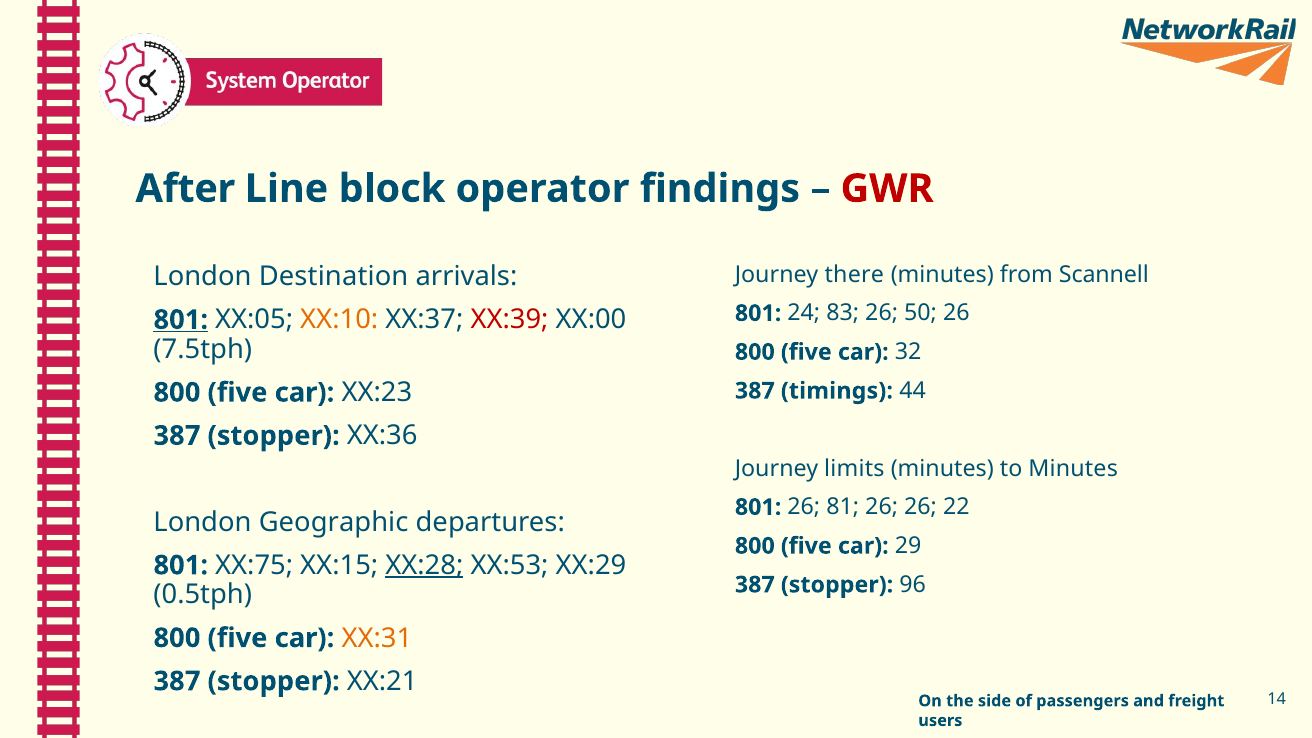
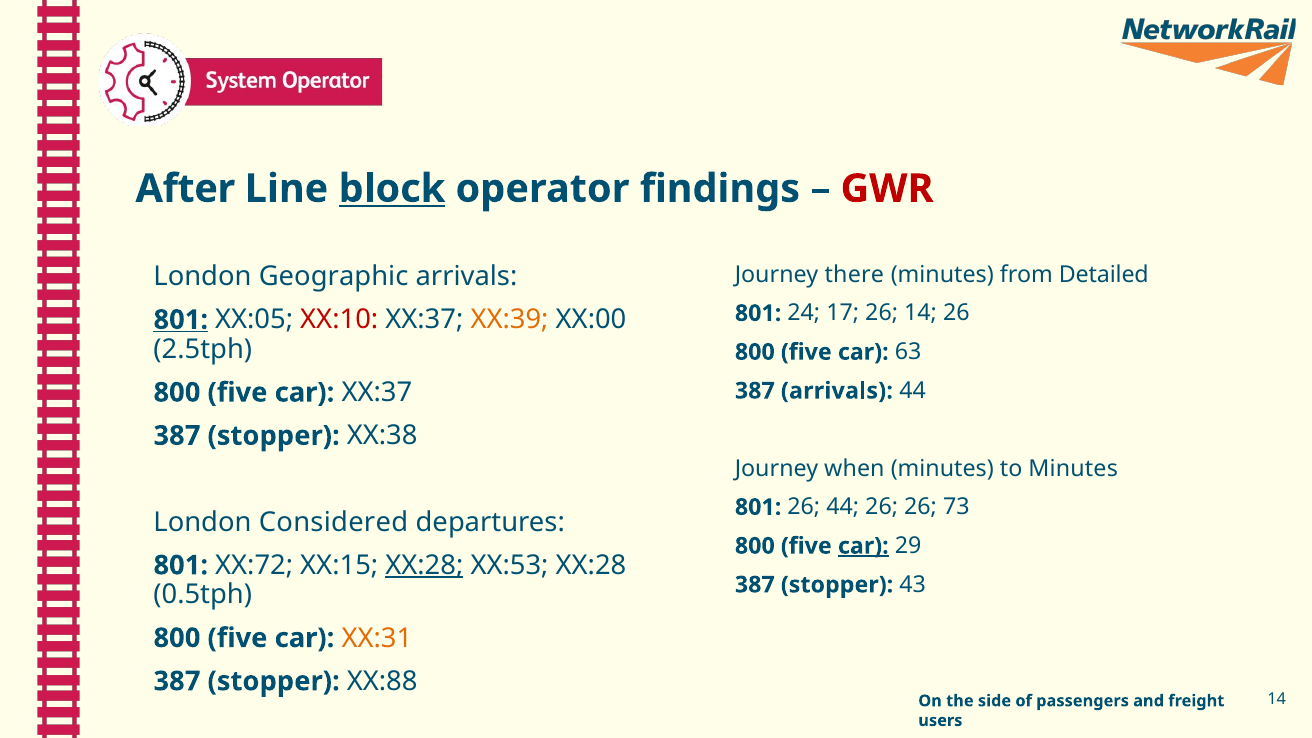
block underline: none -> present
Scannell: Scannell -> Detailed
Destination: Destination -> Geographic
83: 83 -> 17
26 50: 50 -> 14
XX:10 colour: orange -> red
XX:39 colour: red -> orange
7.5tph: 7.5tph -> 2.5tph
32: 32 -> 63
387 timings: timings -> arrivals
car XX:23: XX:23 -> XX:37
XX:36: XX:36 -> XX:38
limits: limits -> when
26 81: 81 -> 44
22: 22 -> 73
Geographic: Geographic -> Considered
car at (863, 546) underline: none -> present
XX:75: XX:75 -> XX:72
XX:53 XX:29: XX:29 -> XX:28
96: 96 -> 43
XX:21: XX:21 -> XX:88
